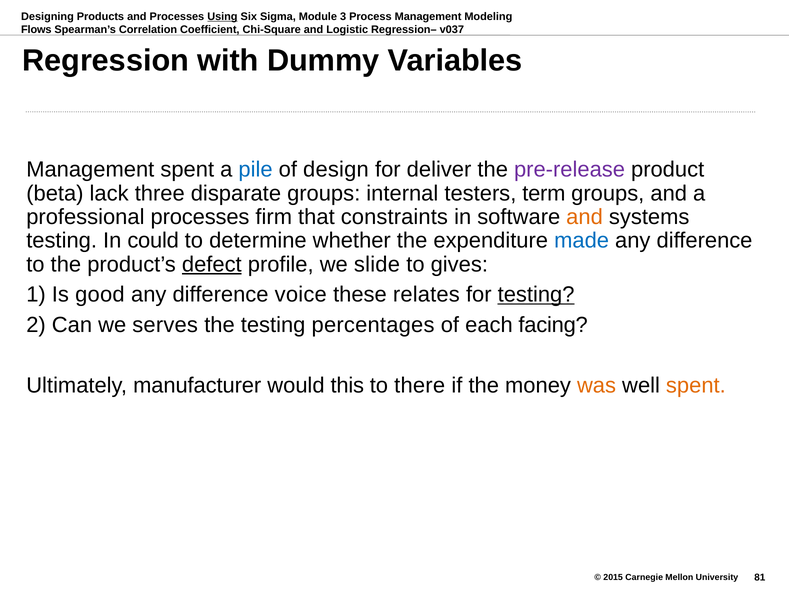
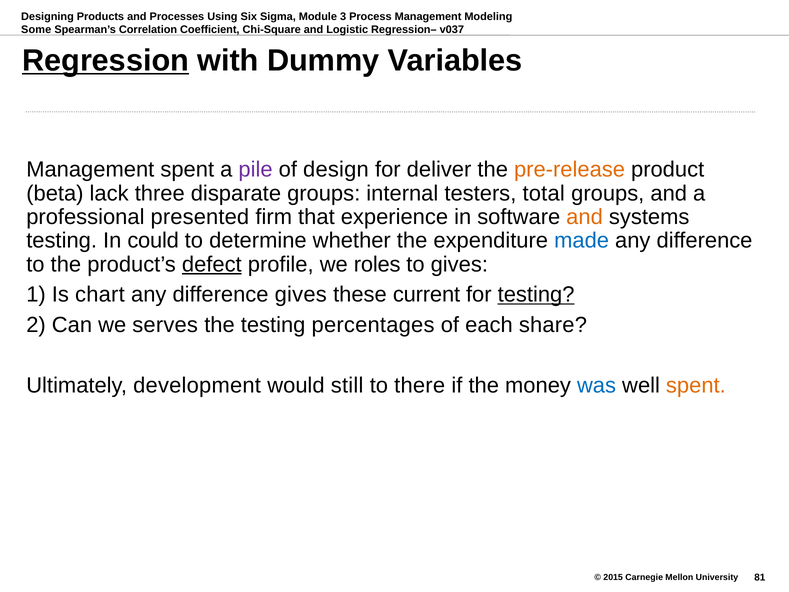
Using underline: present -> none
Flows: Flows -> Some
Regression underline: none -> present
pile colour: blue -> purple
pre-release colour: purple -> orange
term: term -> total
professional processes: processes -> presented
constraints: constraints -> experience
slide: slide -> roles
good: good -> chart
difference voice: voice -> gives
relates: relates -> current
facing: facing -> share
manufacturer: manufacturer -> development
this: this -> still
was colour: orange -> blue
